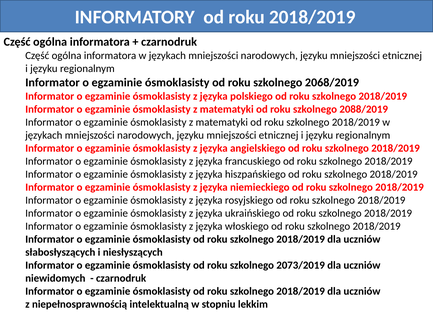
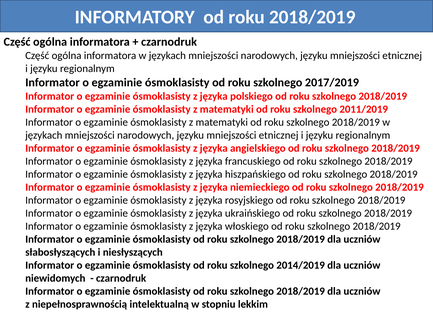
2068/2019: 2068/2019 -> 2017/2019
2088/2019: 2088/2019 -> 2011/2019
2073/2019: 2073/2019 -> 2014/2019
